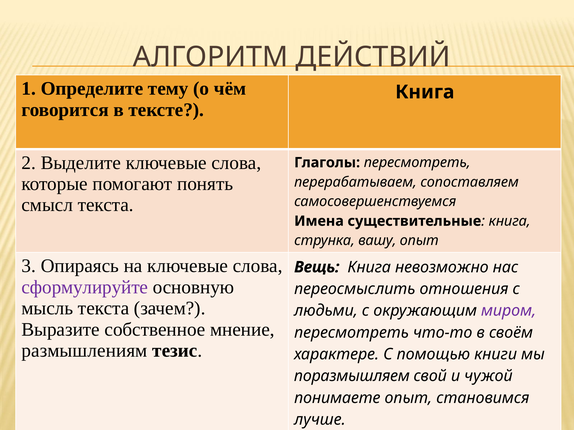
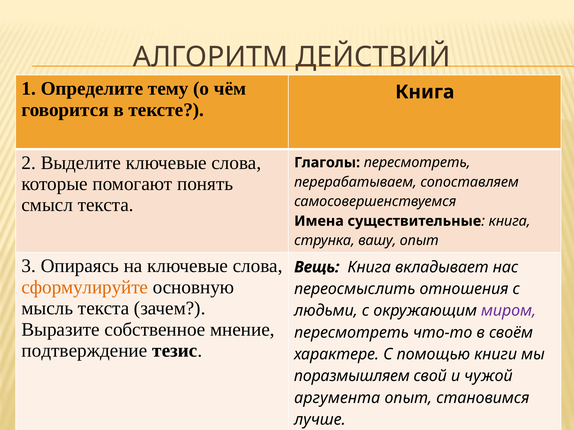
невозможно: невозможно -> вкладывает
сформулируйте colour: purple -> orange
размышлениям: размышлениям -> подтверждение
понимаете: понимаете -> аргумента
